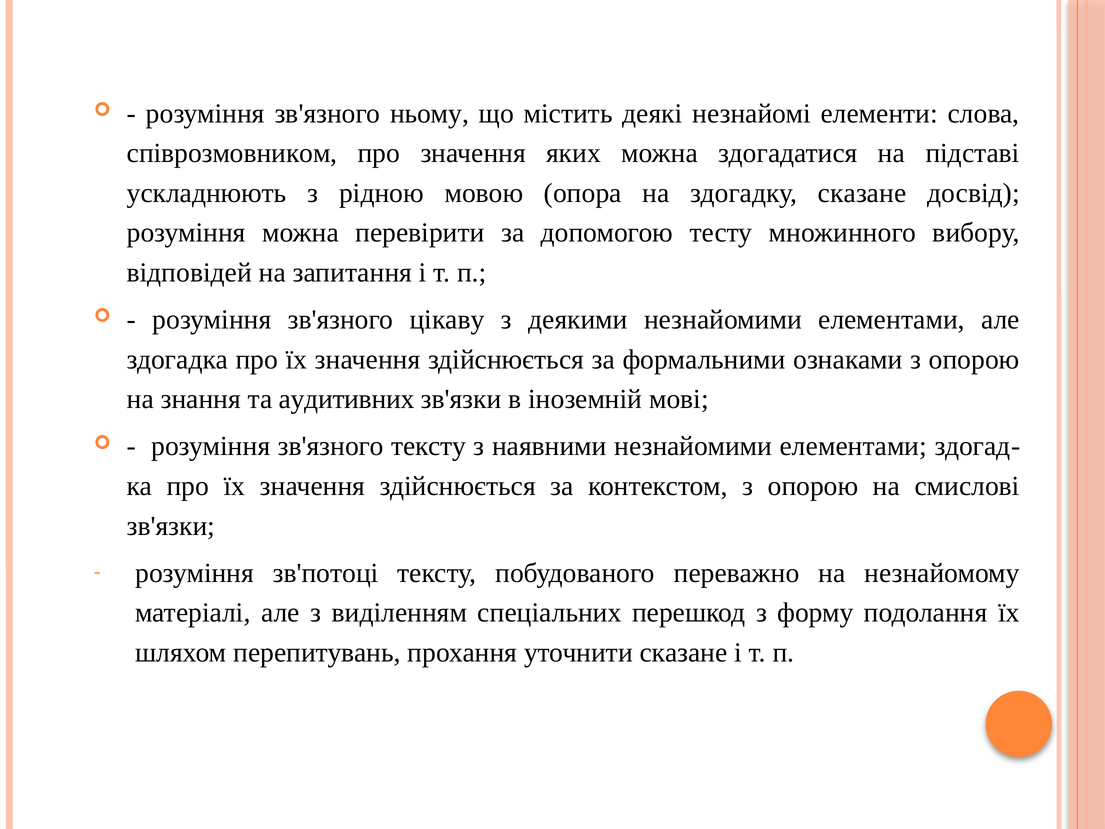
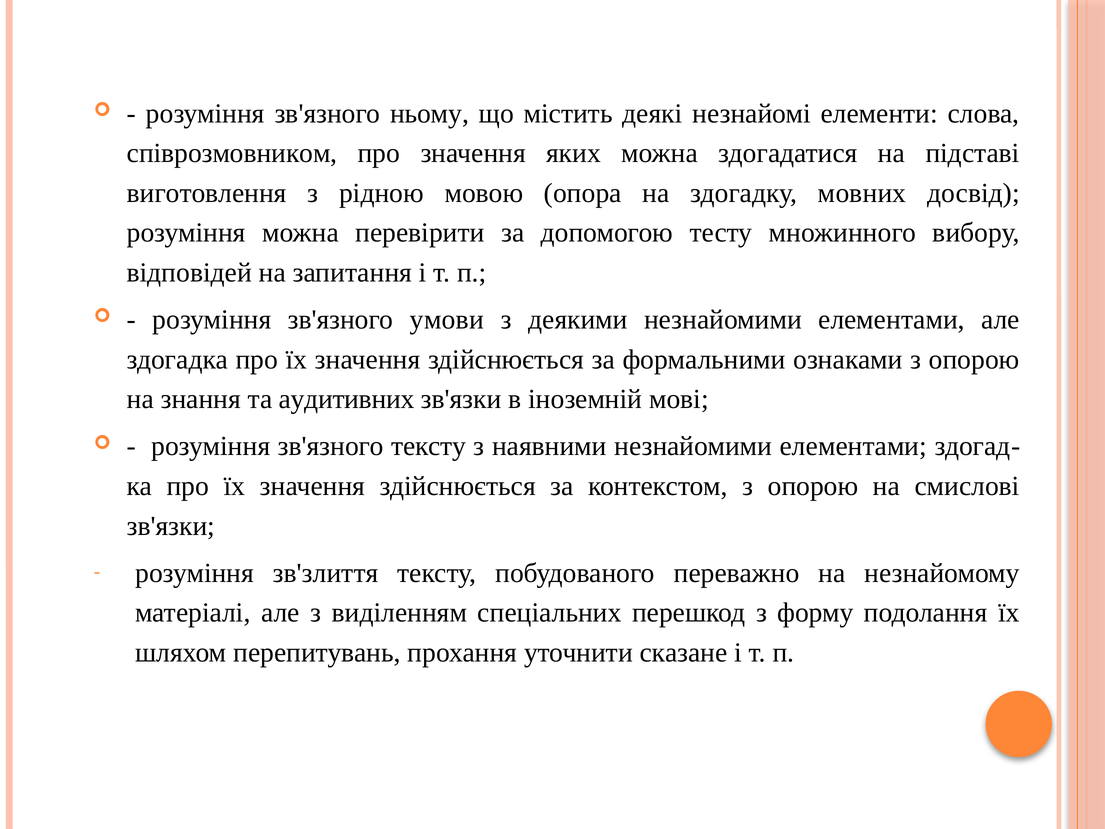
ускладнюють: ускладнюють -> виготовлення
здогадку сказане: сказане -> мовних
цікаву: цікаву -> умови
зв'потоці: зв'потоці -> зв'злиття
